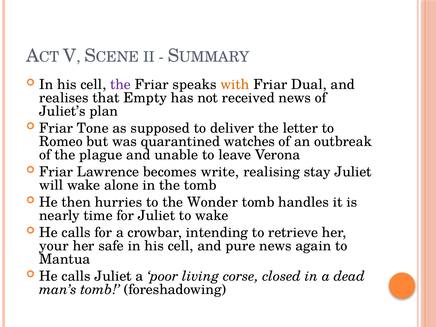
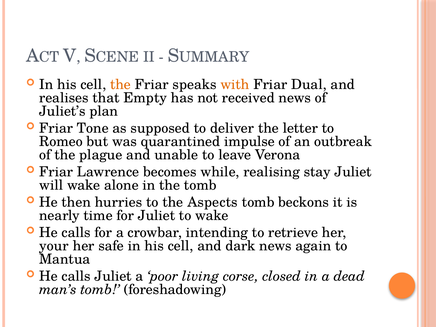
the at (120, 85) colour: purple -> orange
watches: watches -> impulse
write: write -> while
Wonder: Wonder -> Aspects
handles: handles -> beckons
pure: pure -> dark
